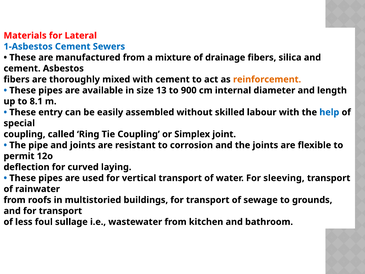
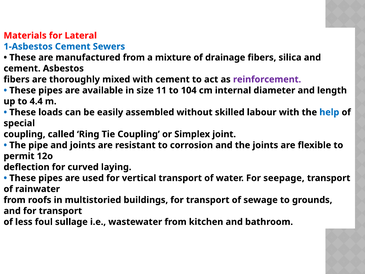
reinforcement colour: orange -> purple
13: 13 -> 11
900: 900 -> 104
8.1: 8.1 -> 4.4
entry: entry -> loads
sleeving: sleeving -> seepage
